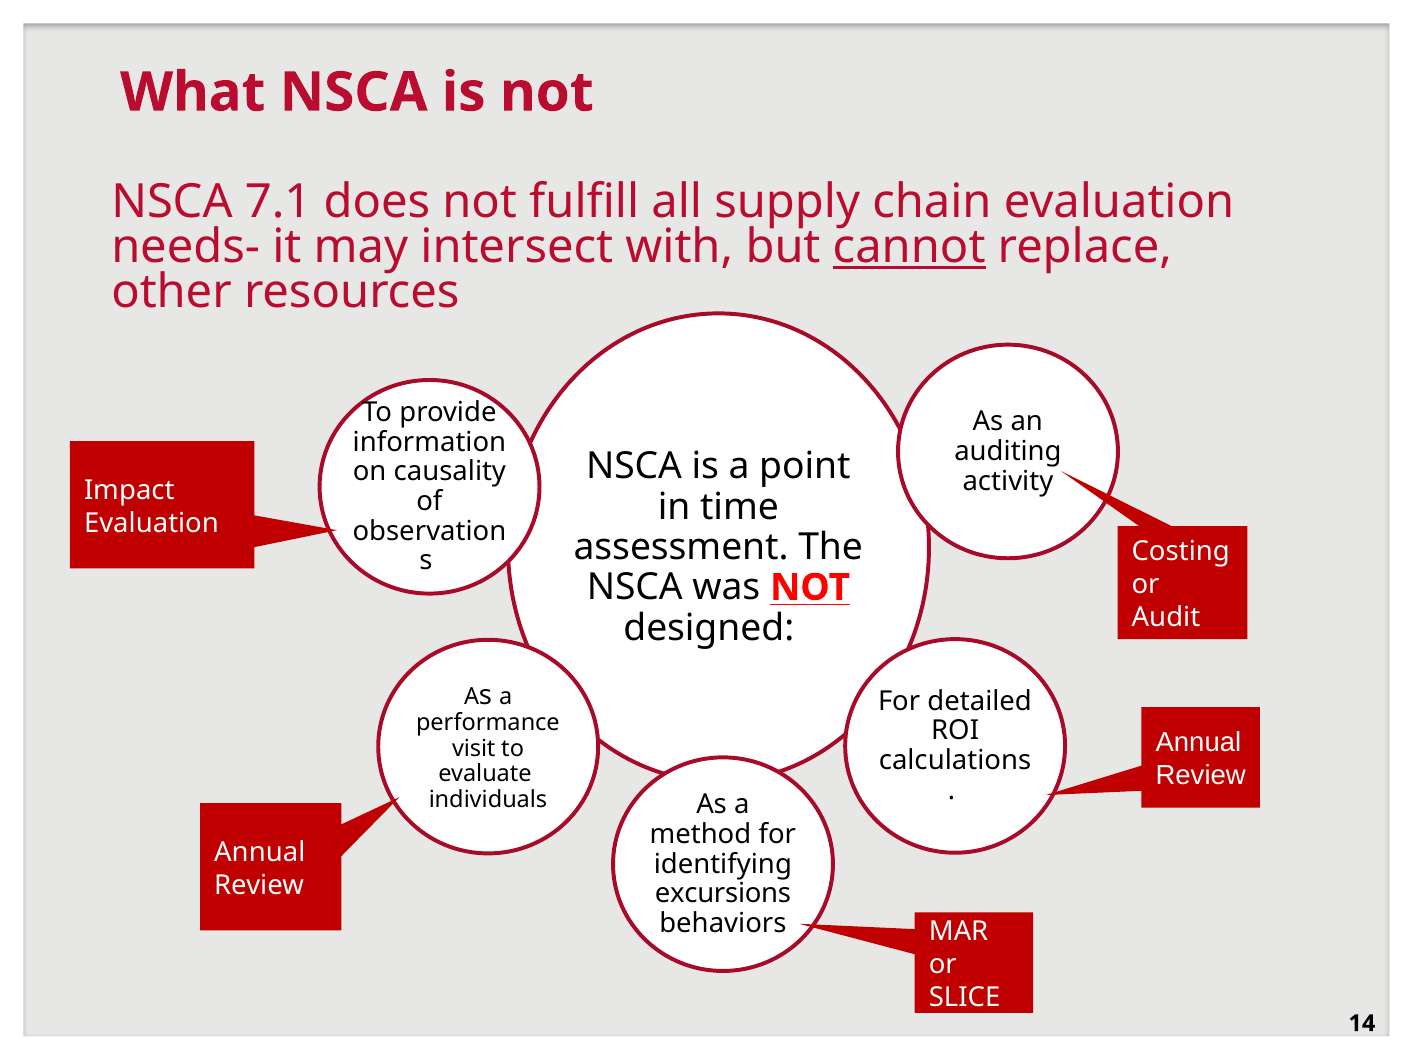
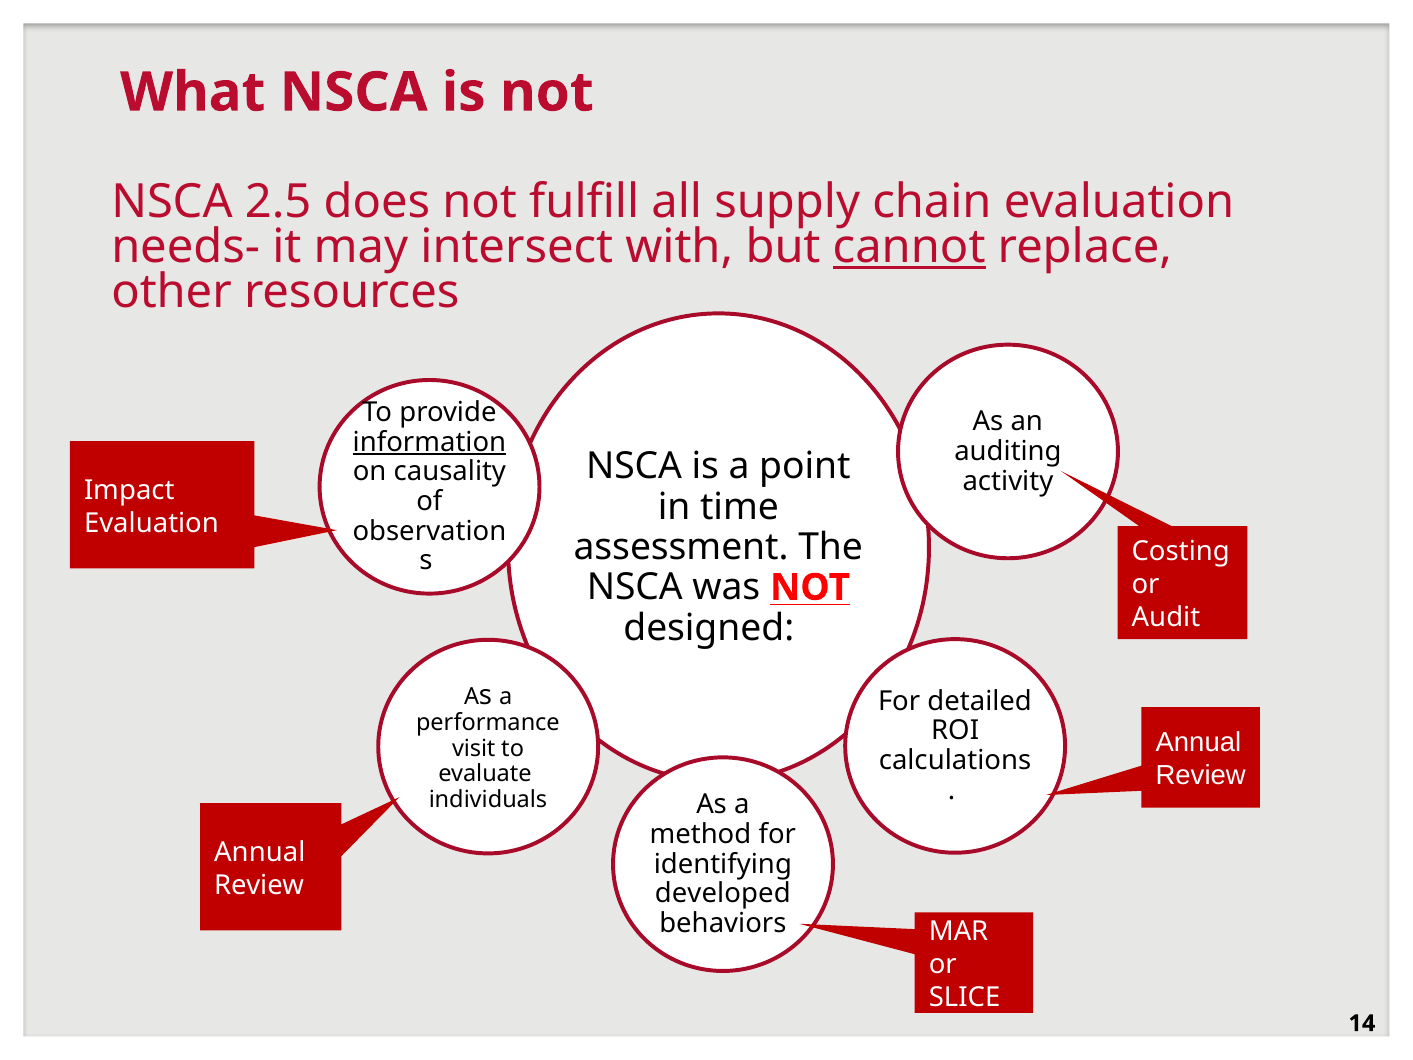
7.1: 7.1 -> 2.5
information underline: none -> present
excursions: excursions -> developed
